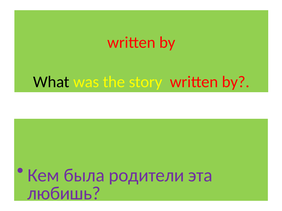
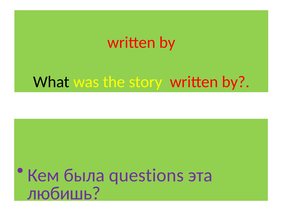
родители: родители -> questions
